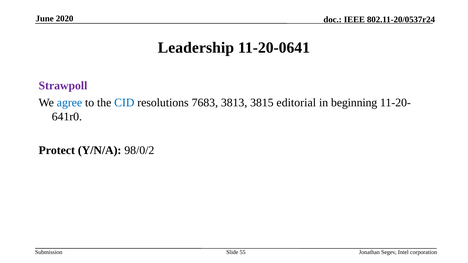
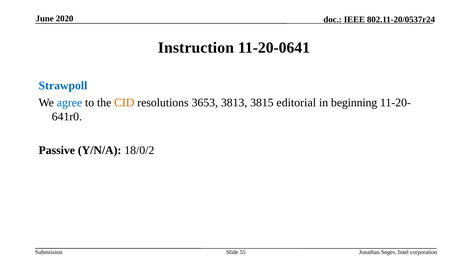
Leadership: Leadership -> Instruction
Strawpoll colour: purple -> blue
CID colour: blue -> orange
7683: 7683 -> 3653
Protect: Protect -> Passive
98/0/2: 98/0/2 -> 18/0/2
